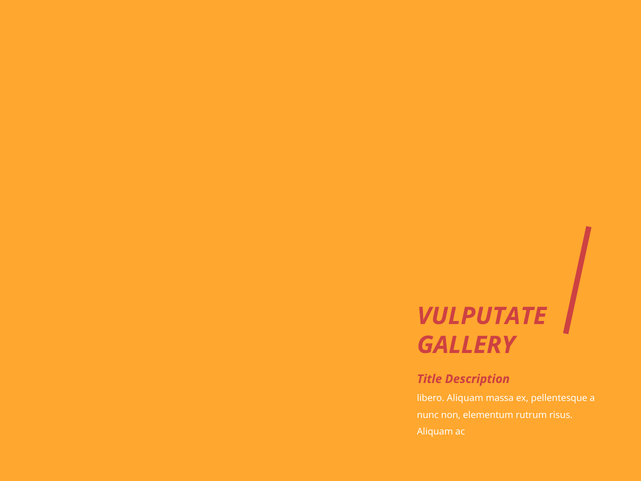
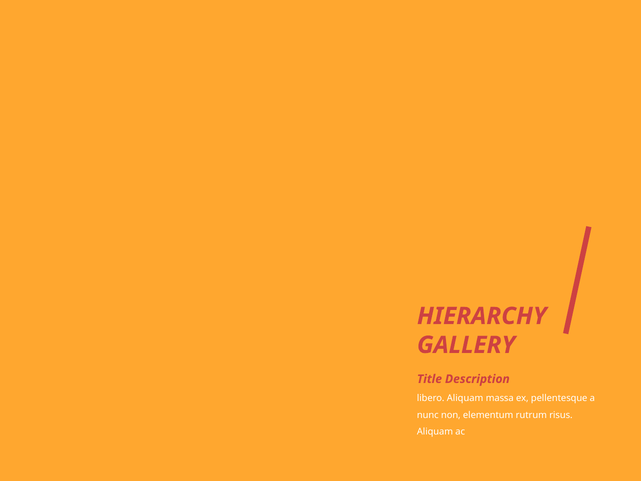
VULPUTATE: VULPUTATE -> HIERARCHY
